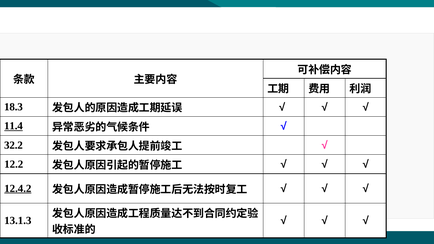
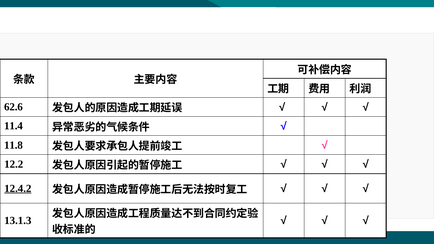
18.3: 18.3 -> 62.6
11.4 underline: present -> none
32.2: 32.2 -> 11.8
